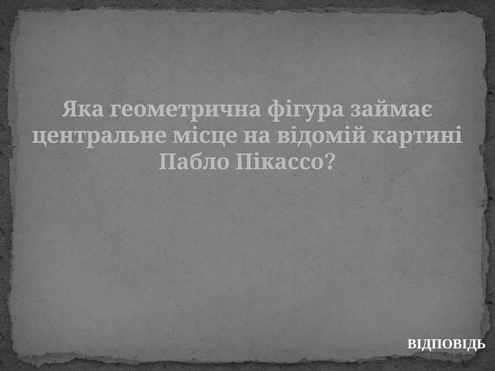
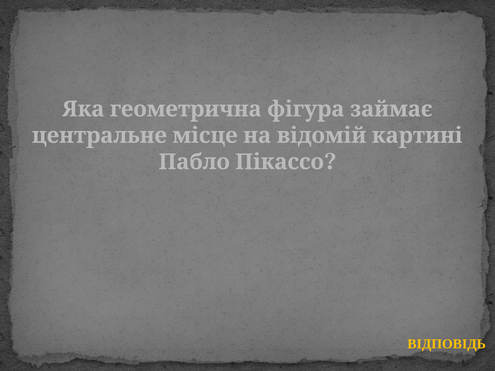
ВІДПОВІДЬ colour: white -> yellow
